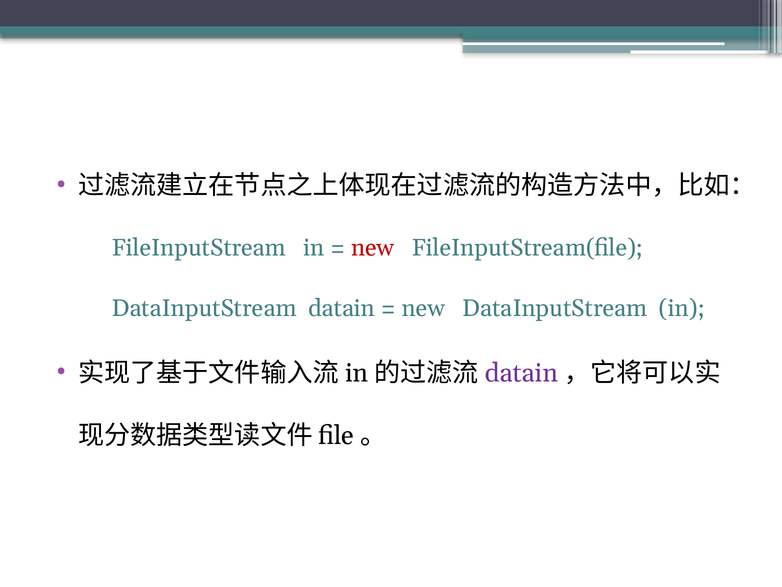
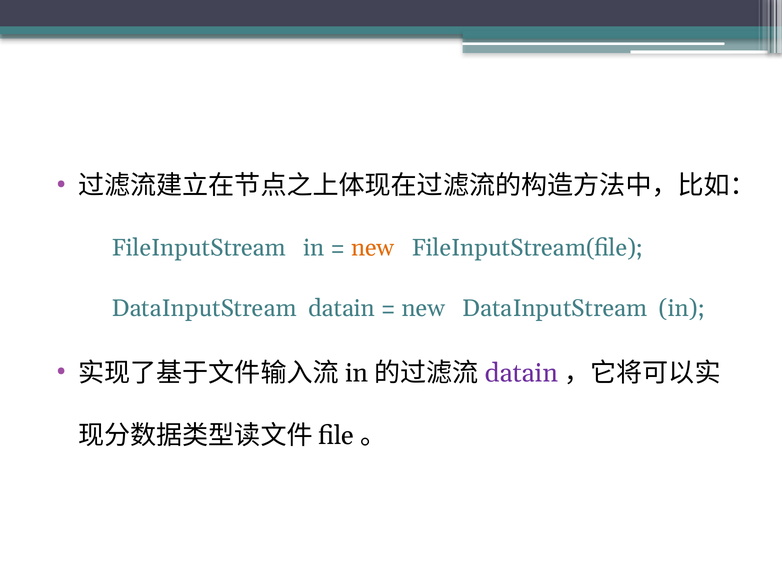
new at (373, 247) colour: red -> orange
